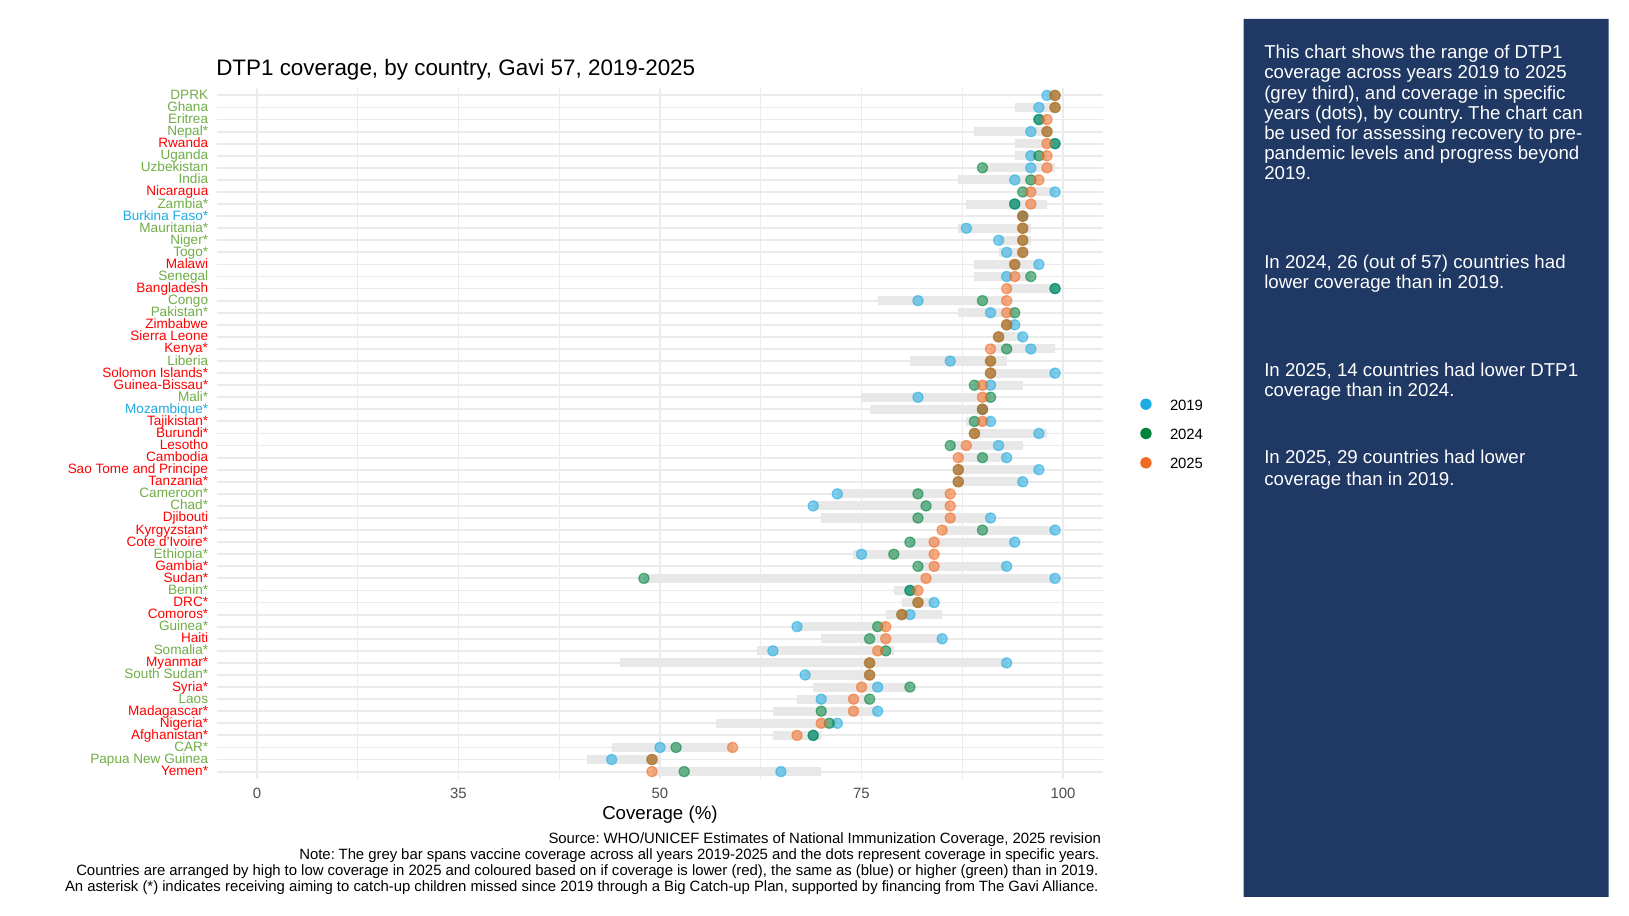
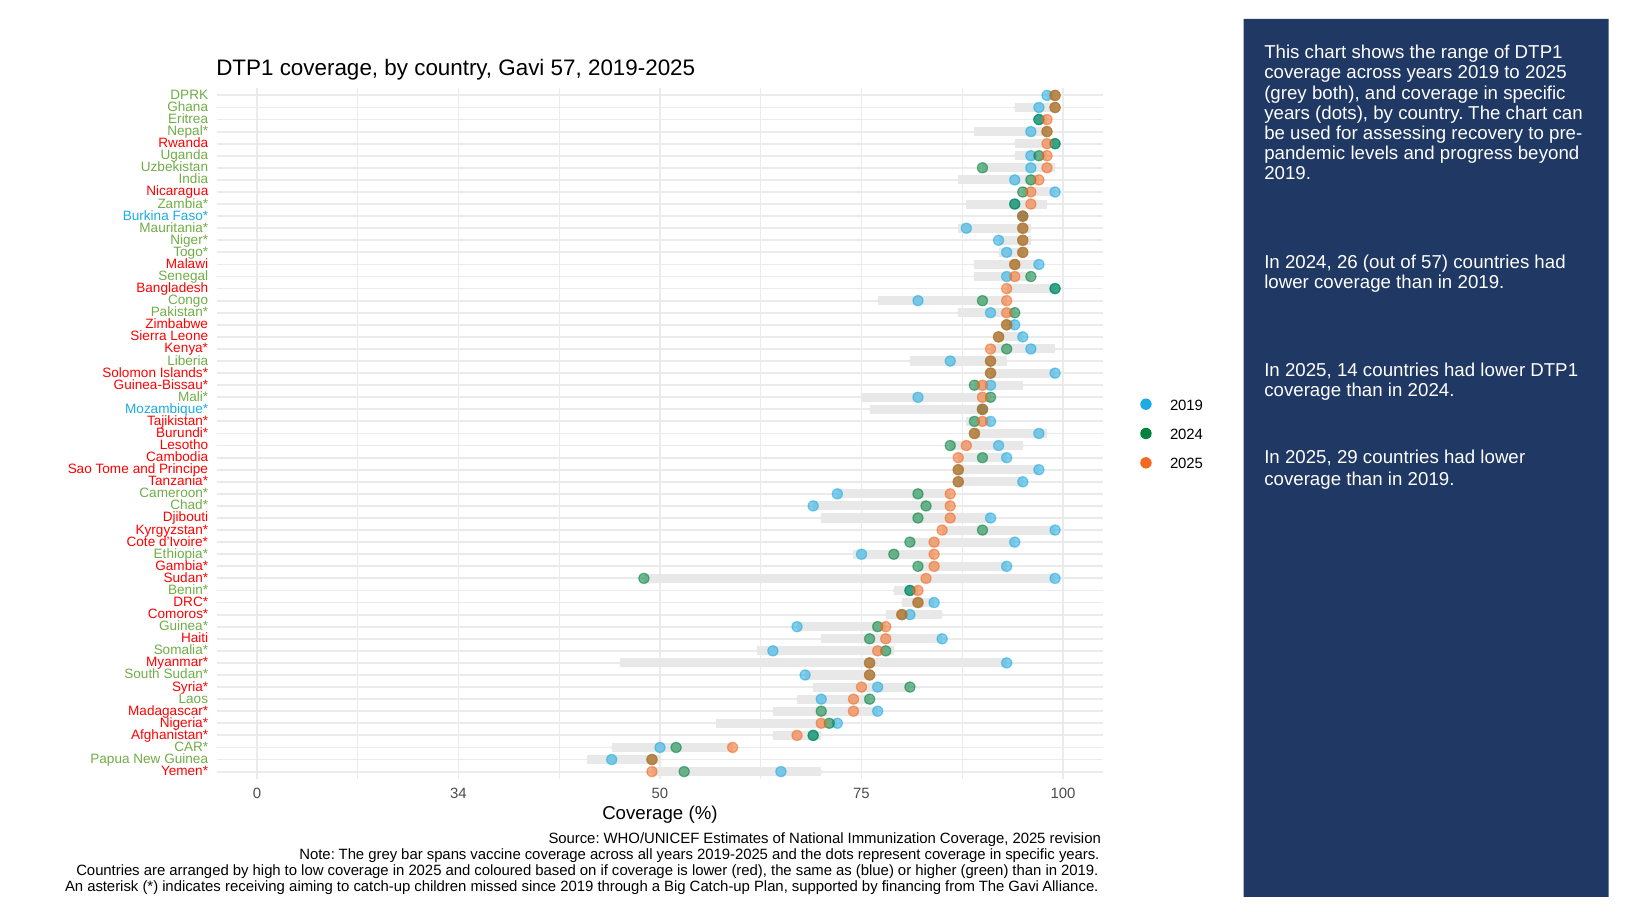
third: third -> both
35: 35 -> 34
